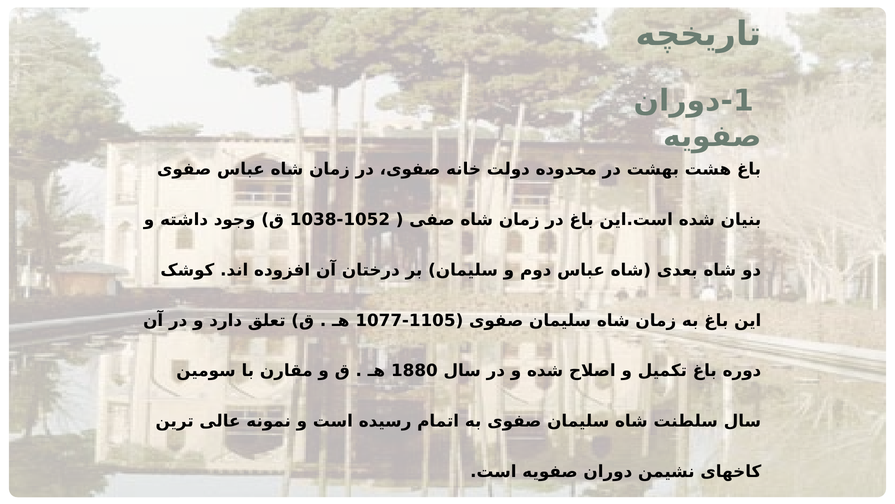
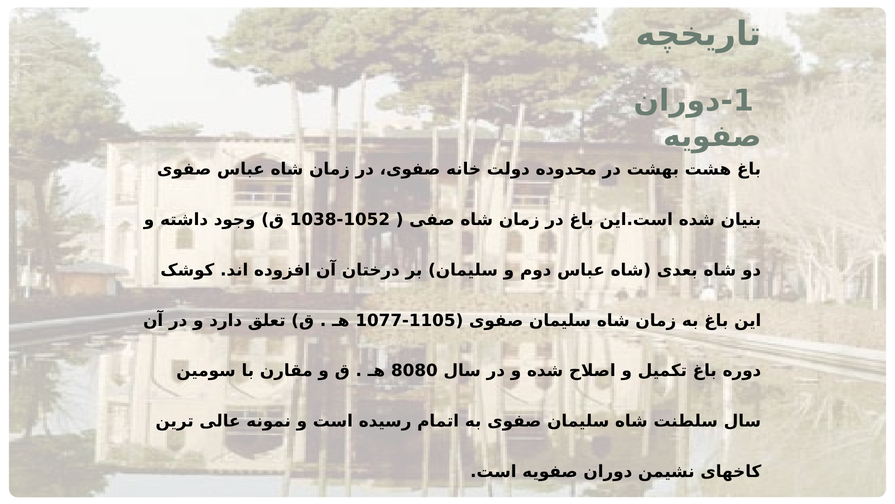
1880: 1880 -> 8080
